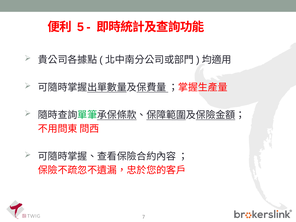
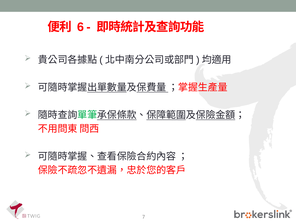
5: 5 -> 6
